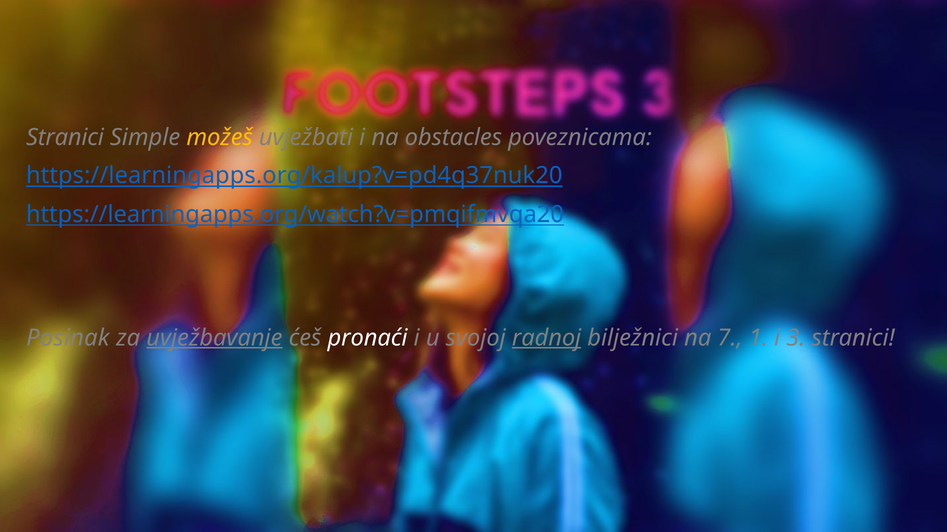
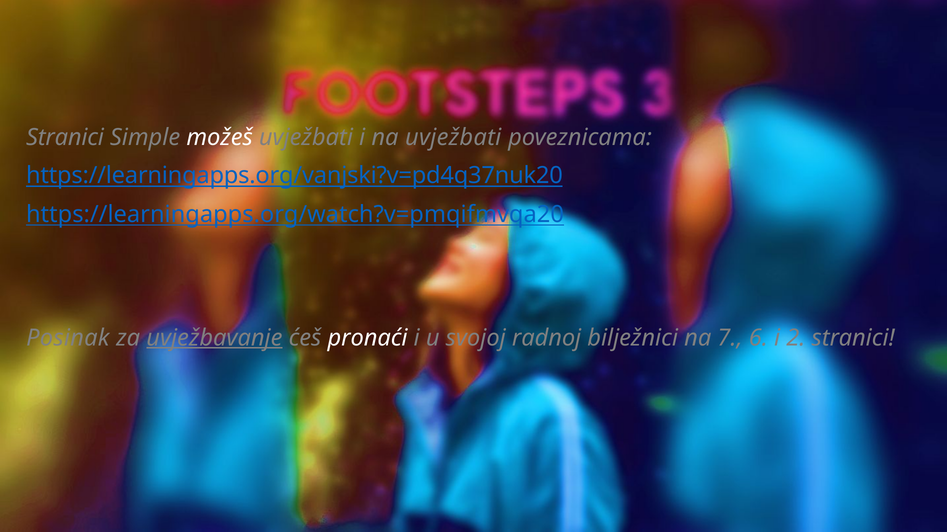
možeš colour: yellow -> white
na obstacles: obstacles -> uvježbati
https://learningapps.org/kalup?v=pd4q37nuk20: https://learningapps.org/kalup?v=pd4q37nuk20 -> https://learningapps.org/vanjski?v=pd4q37nuk20
radnoj underline: present -> none
1: 1 -> 6
3: 3 -> 2
